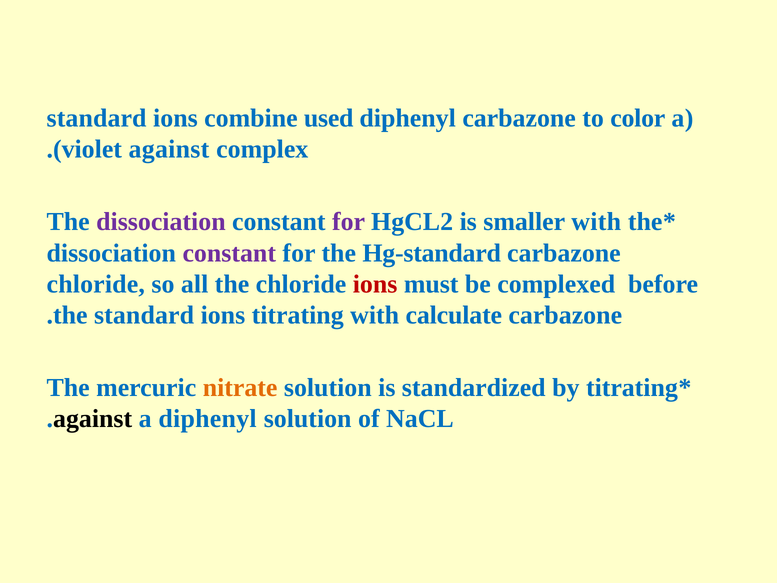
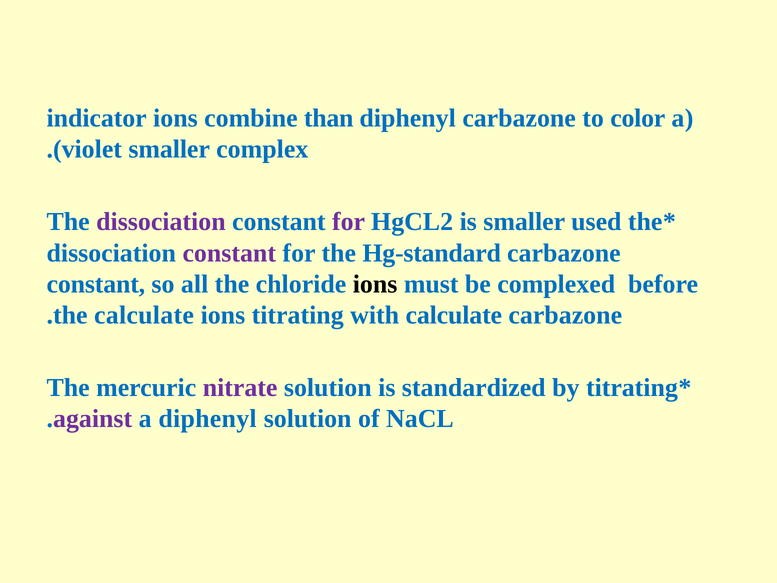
standard at (97, 118): standard -> indicator
used: used -> than
violet against: against -> smaller
smaller with: with -> used
chloride at (96, 284): chloride -> constant
ions at (375, 284) colour: red -> black
the standard: standard -> calculate
nitrate colour: orange -> purple
against at (93, 419) colour: black -> purple
